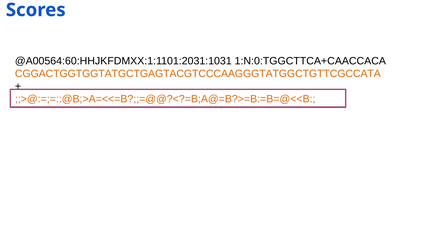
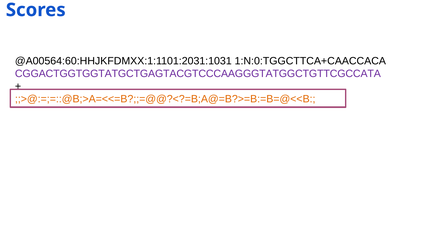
CGGACTGGTGGTATGCTGAGTACGTCCCAAGGGTATGGCTGTTCGCCATA colour: orange -> purple
